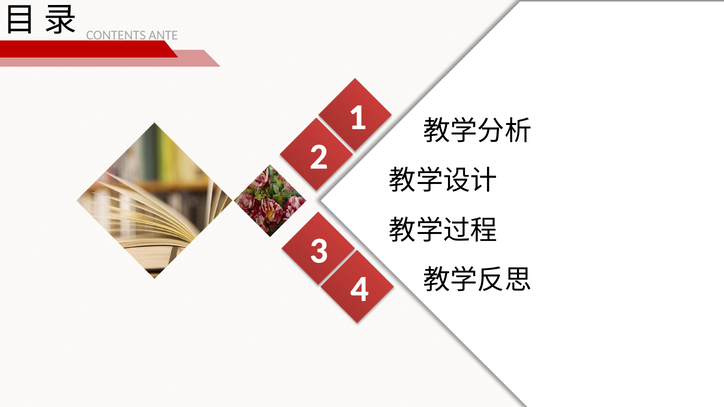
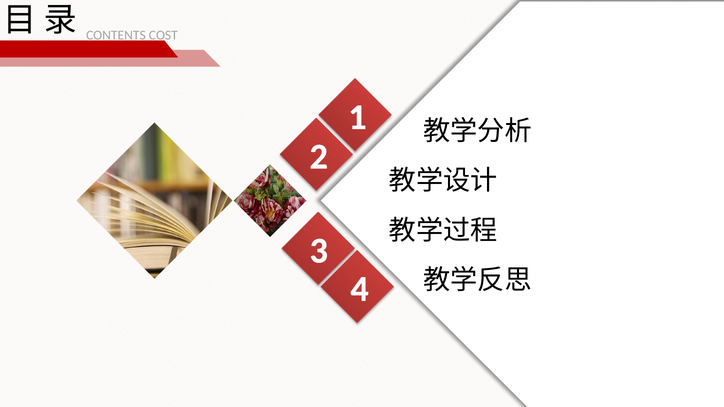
ANTE: ANTE -> COST
